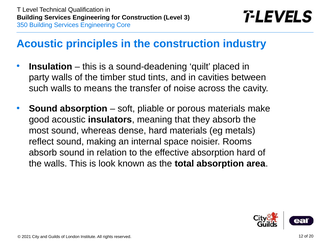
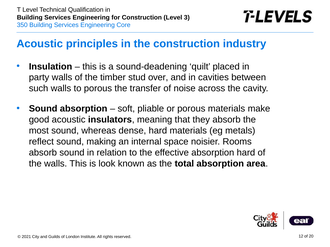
tints: tints -> over
to means: means -> porous
